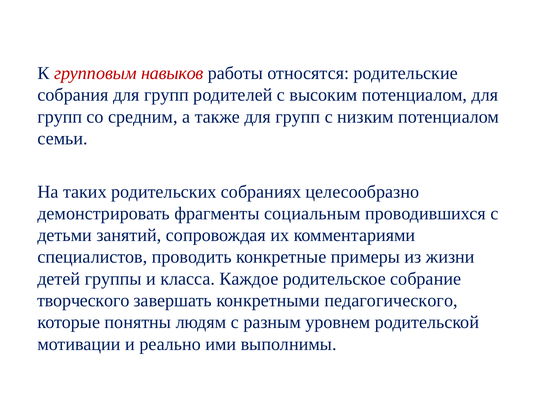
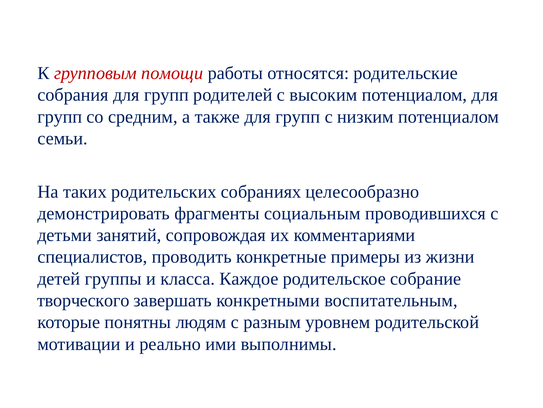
навыков: навыков -> помощи
педагогического: педагогического -> воспитательным
